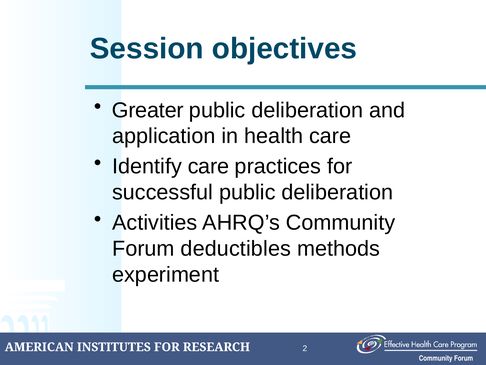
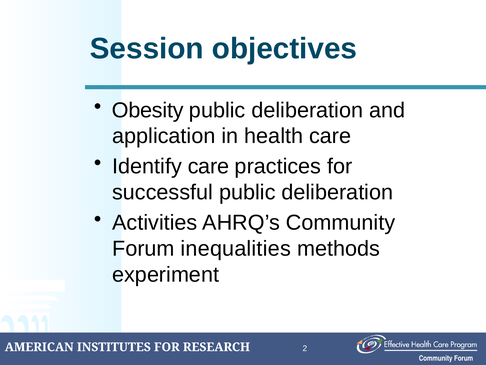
Greater: Greater -> Obesity
deductibles: deductibles -> inequalities
